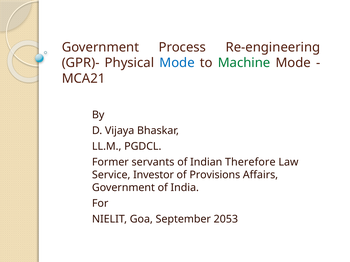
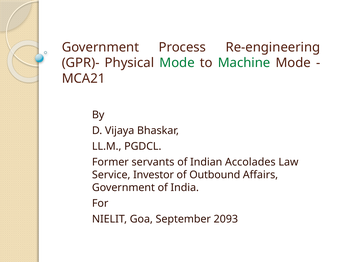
Mode at (177, 63) colour: blue -> green
Therefore: Therefore -> Accolades
Provisions: Provisions -> Outbound
2053: 2053 -> 2093
